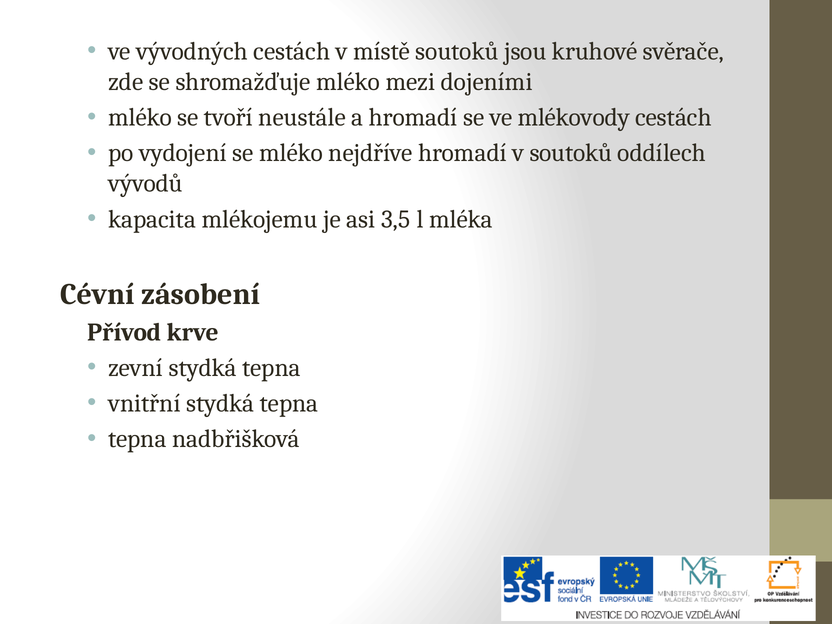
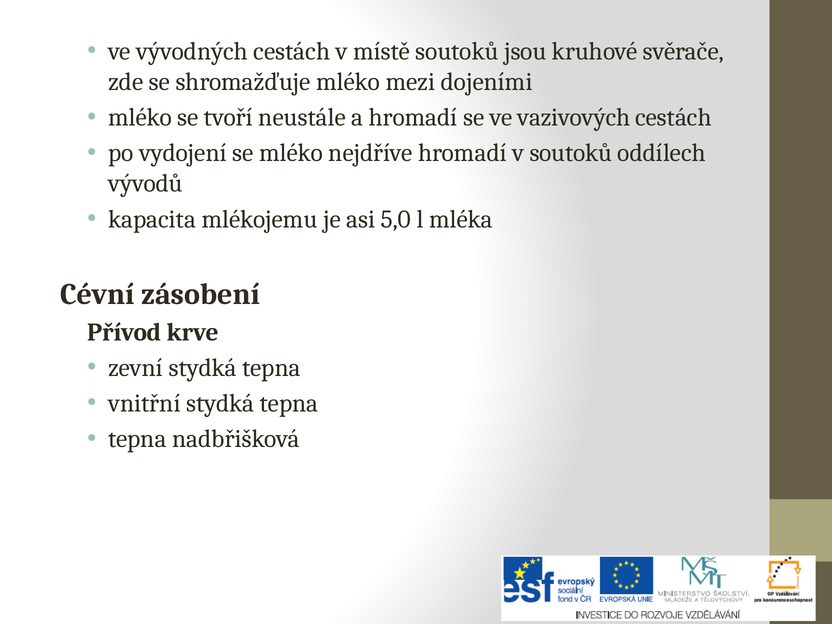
mlékovody: mlékovody -> vazivových
3,5: 3,5 -> 5,0
